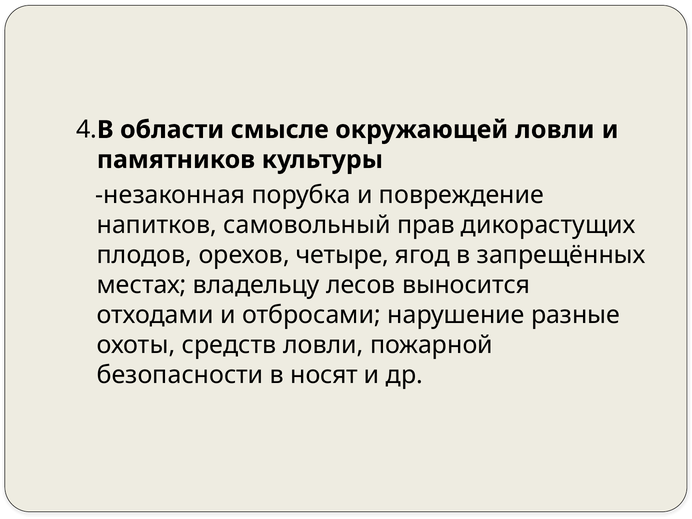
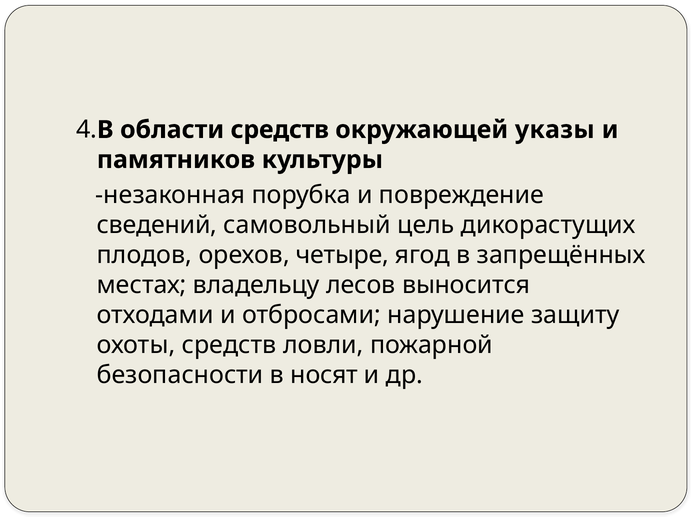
области смысле: смысле -> средств
окружающей ловли: ловли -> указы
напитков: напитков -> сведений
прав: прав -> цель
разные: разные -> защиту
